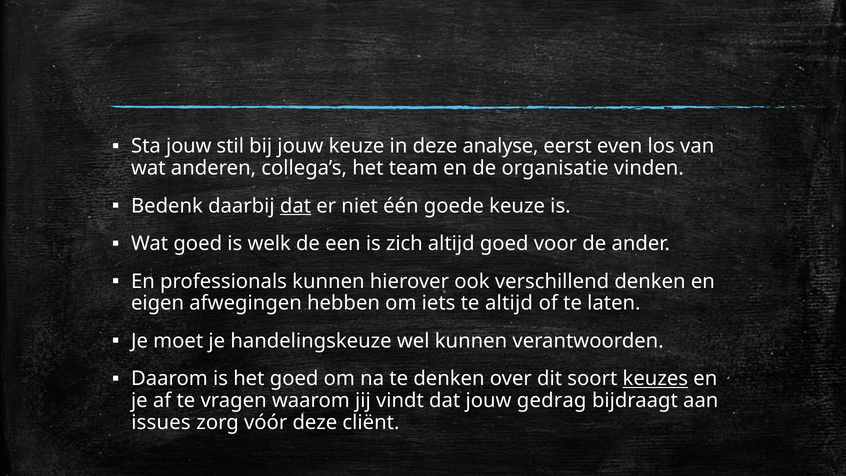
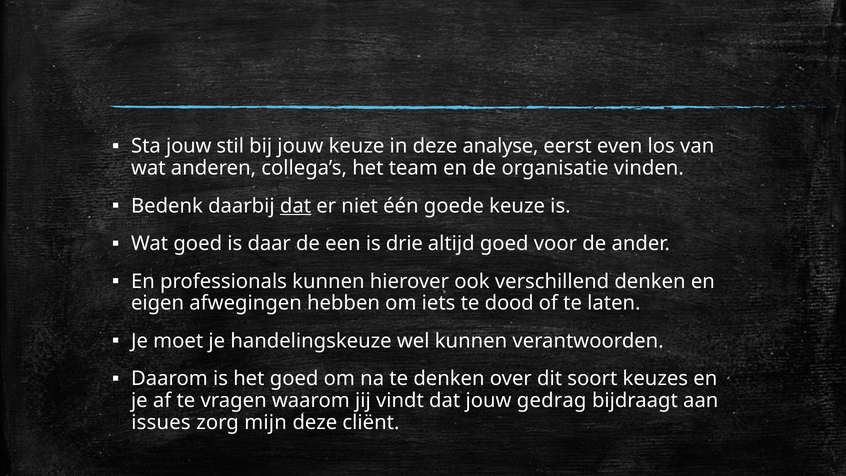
welk: welk -> daar
zich: zich -> drie
te altijd: altijd -> dood
keuzes underline: present -> none
vóór: vóór -> mijn
